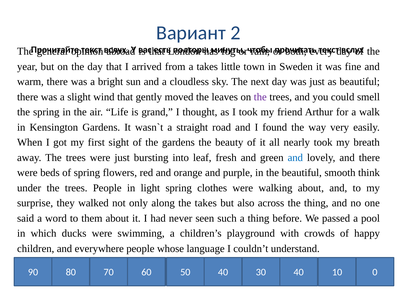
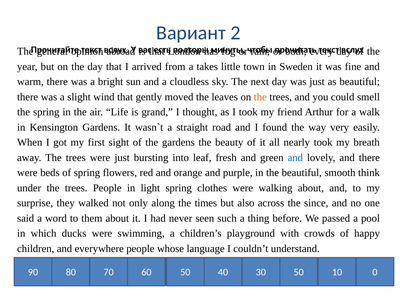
the at (260, 97) colour: purple -> orange
the takes: takes -> times
the thing: thing -> since
50 40: 40 -> 50
